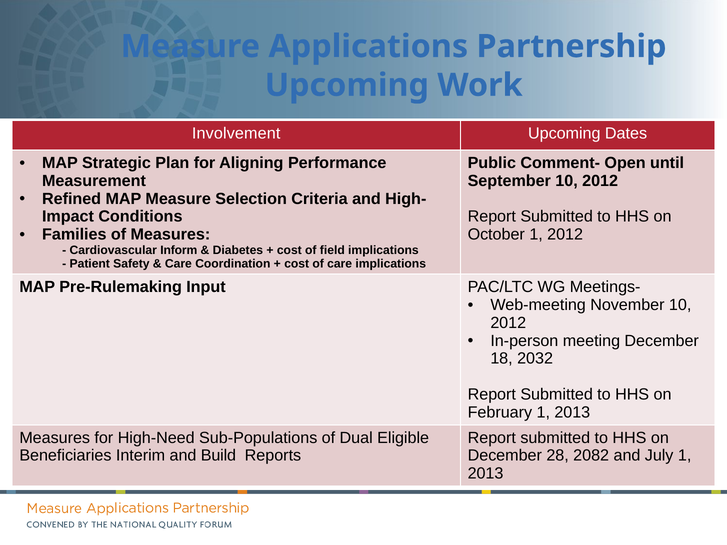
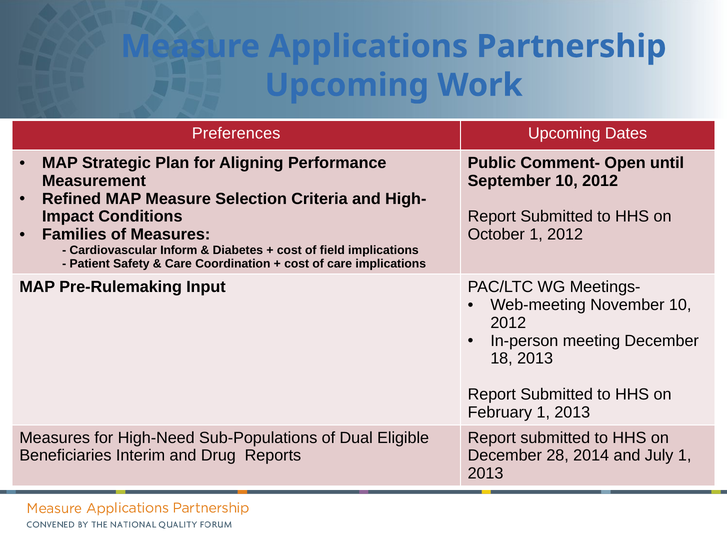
Involvement: Involvement -> Preferences
18 2032: 2032 -> 2013
Build: Build -> Drug
2082: 2082 -> 2014
